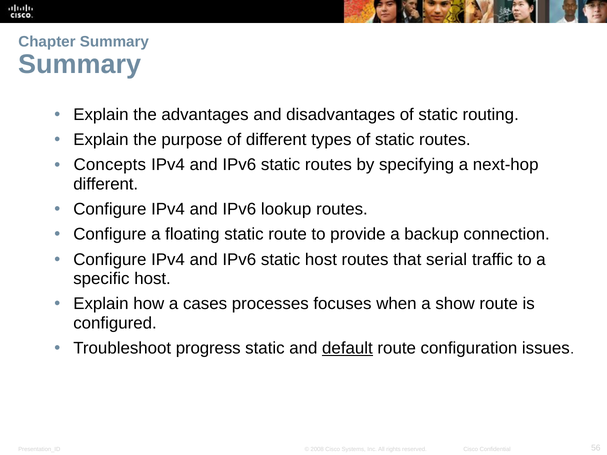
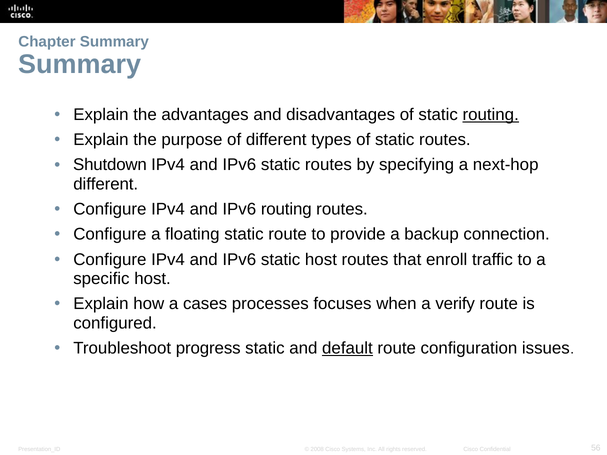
routing at (491, 115) underline: none -> present
Concepts: Concepts -> Shutdown
IPv6 lookup: lookup -> routing
serial: serial -> enroll
show: show -> verify
